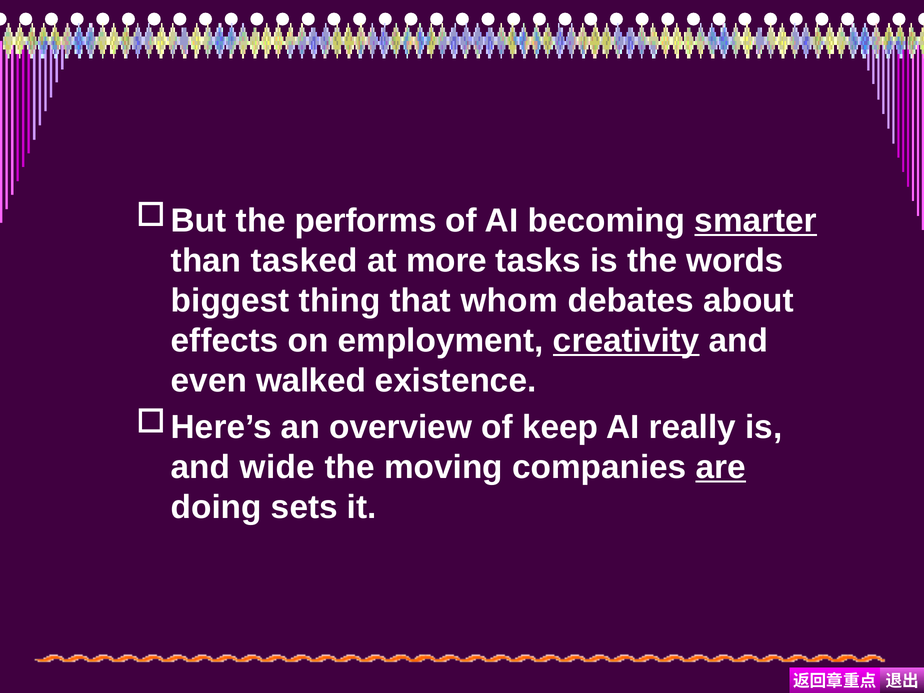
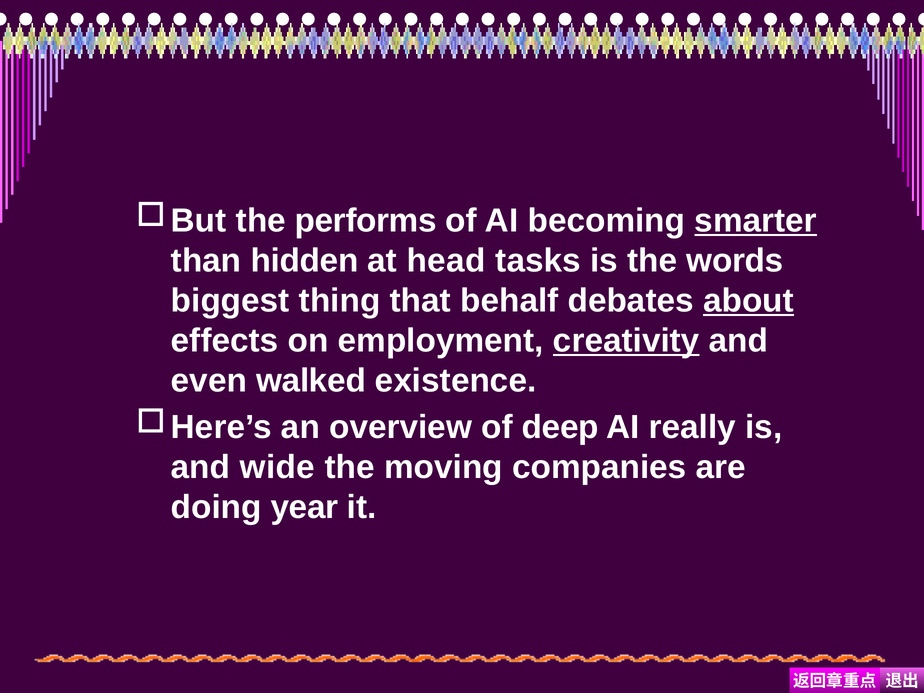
tasked: tasked -> hidden
more: more -> head
whom: whom -> behalf
about underline: none -> present
keep: keep -> deep
are underline: present -> none
sets: sets -> year
